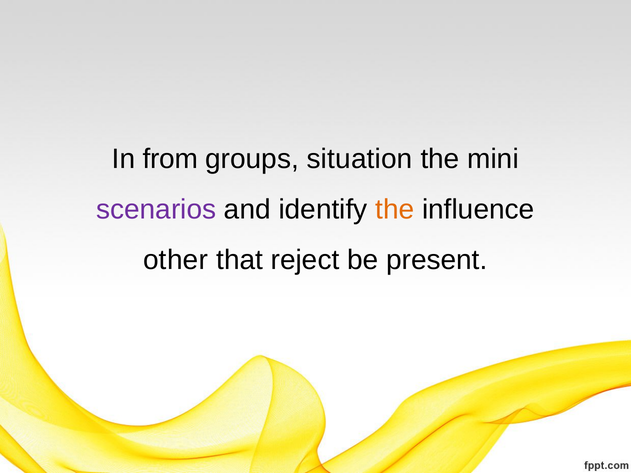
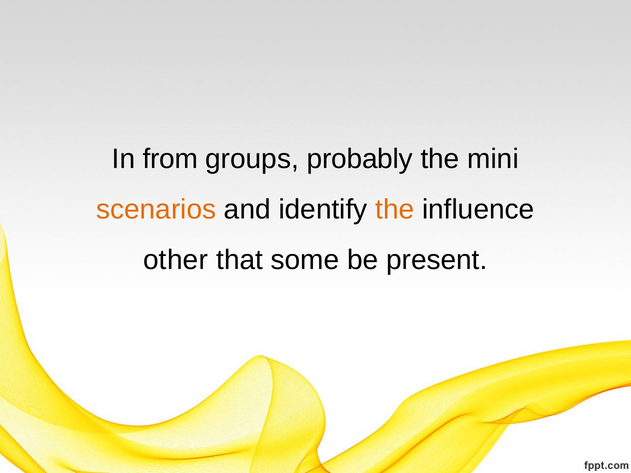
situation: situation -> probably
scenarios colour: purple -> orange
reject: reject -> some
